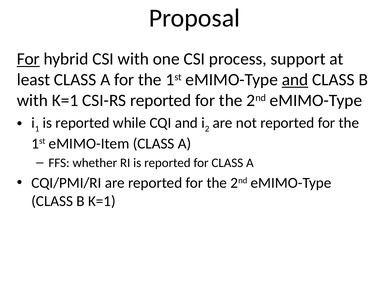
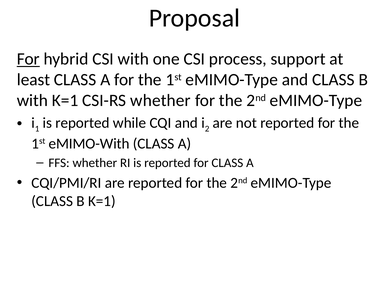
and at (295, 80) underline: present -> none
CSI-RS reported: reported -> whether
eMIMO-Item: eMIMO-Item -> eMIMO-With
